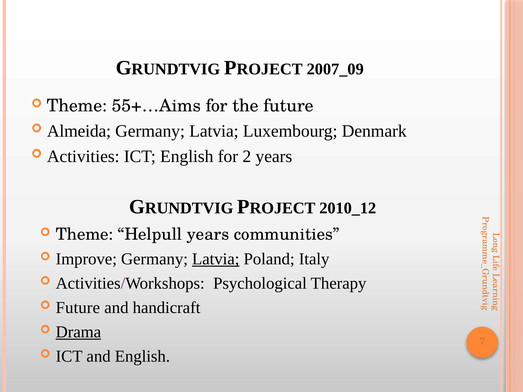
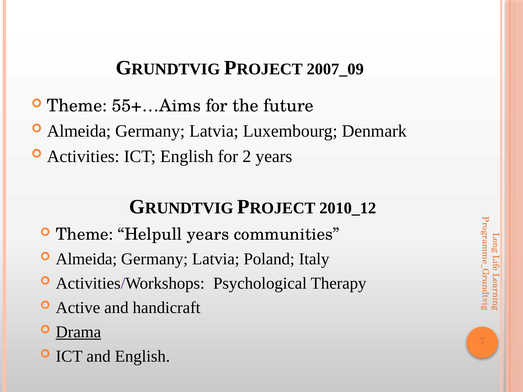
Improve at (86, 259): Improve -> Almeida
Latvia at (216, 259) underline: present -> none
Future at (78, 308): Future -> Active
